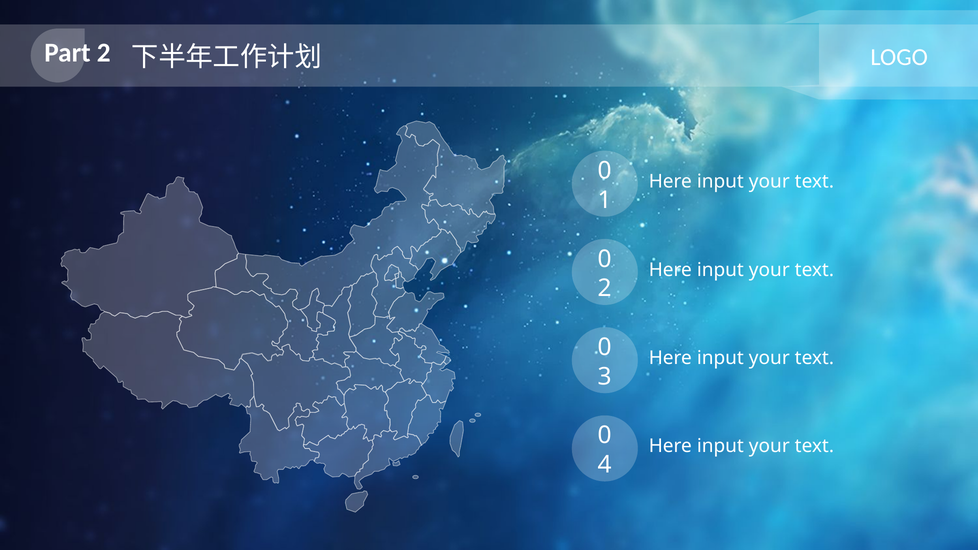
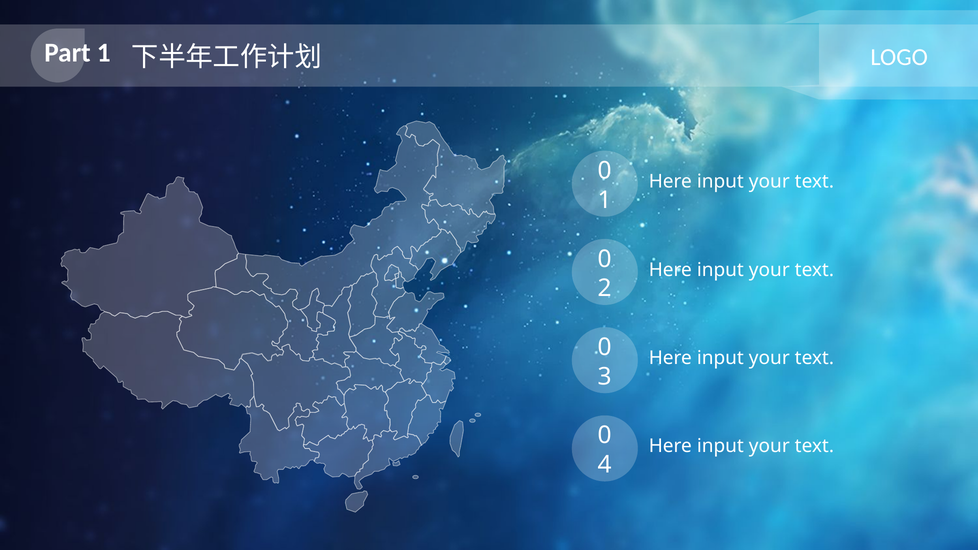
Part 2: 2 -> 1
